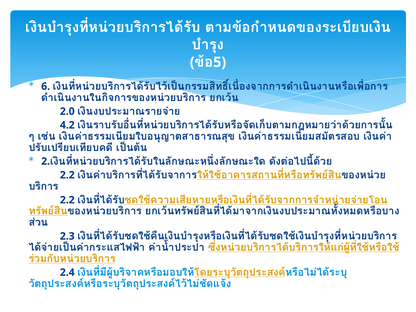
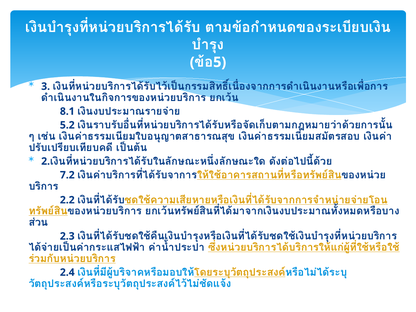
6: 6 -> 3
2.0: 2.0 -> 8.1
4.2: 4.2 -> 5.2
2.2 at (67, 175): 2.2 -> 7.2
